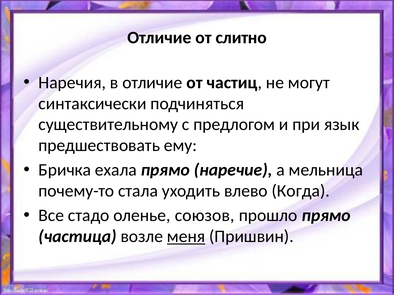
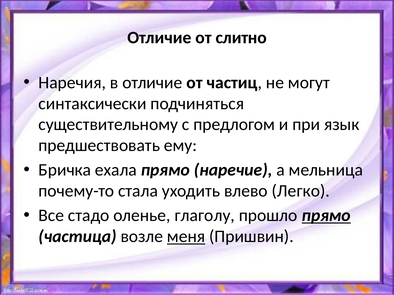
Когда: Когда -> Легко
союзов: союзов -> глаголу
прямо at (326, 216) underline: none -> present
